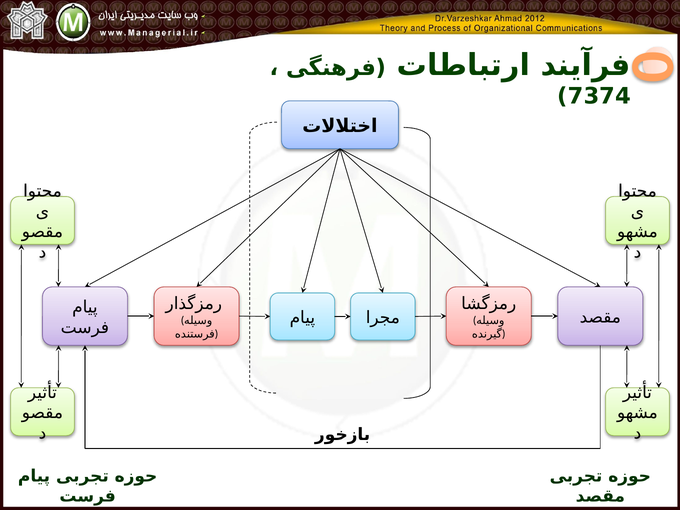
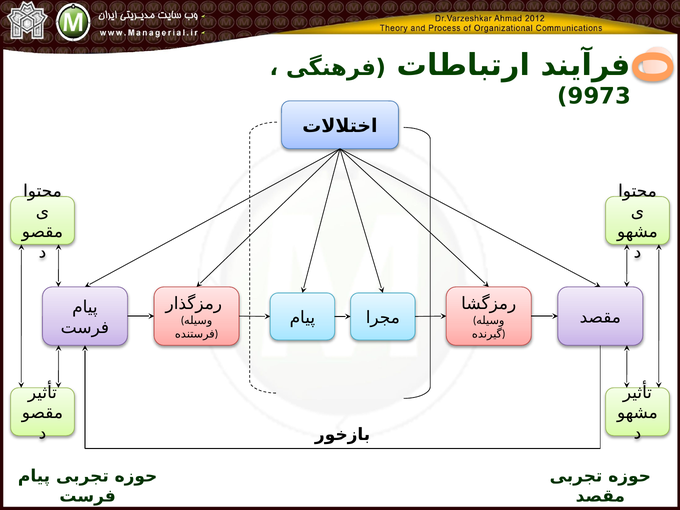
7374: 7374 -> 9973
